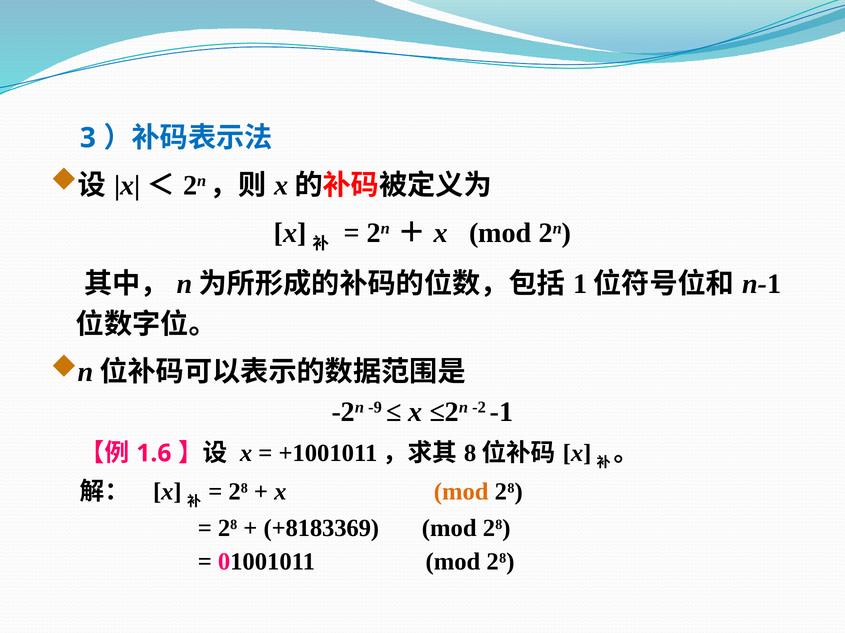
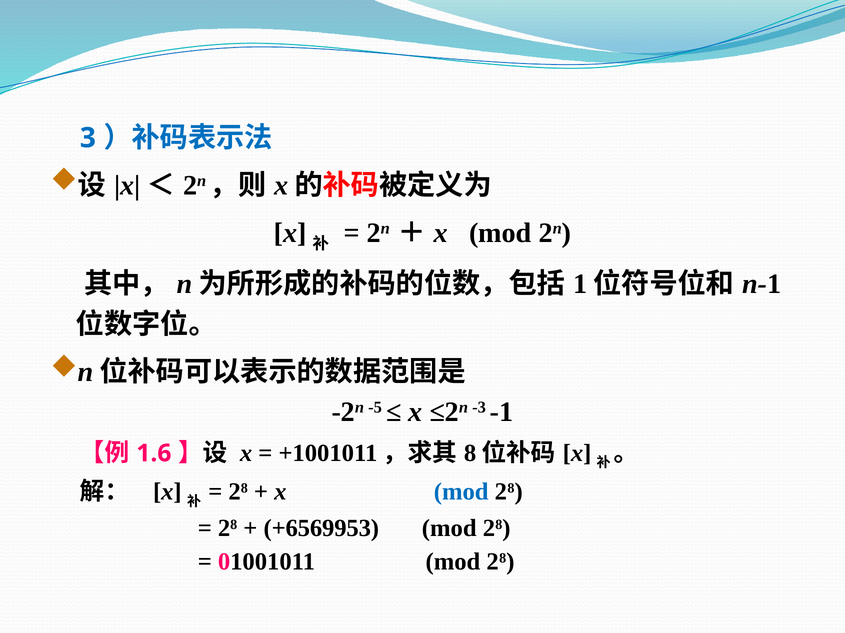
-9: -9 -> -5
-2: -2 -> -3
mod at (461, 492) colour: orange -> blue
+8183369: +8183369 -> +6569953
